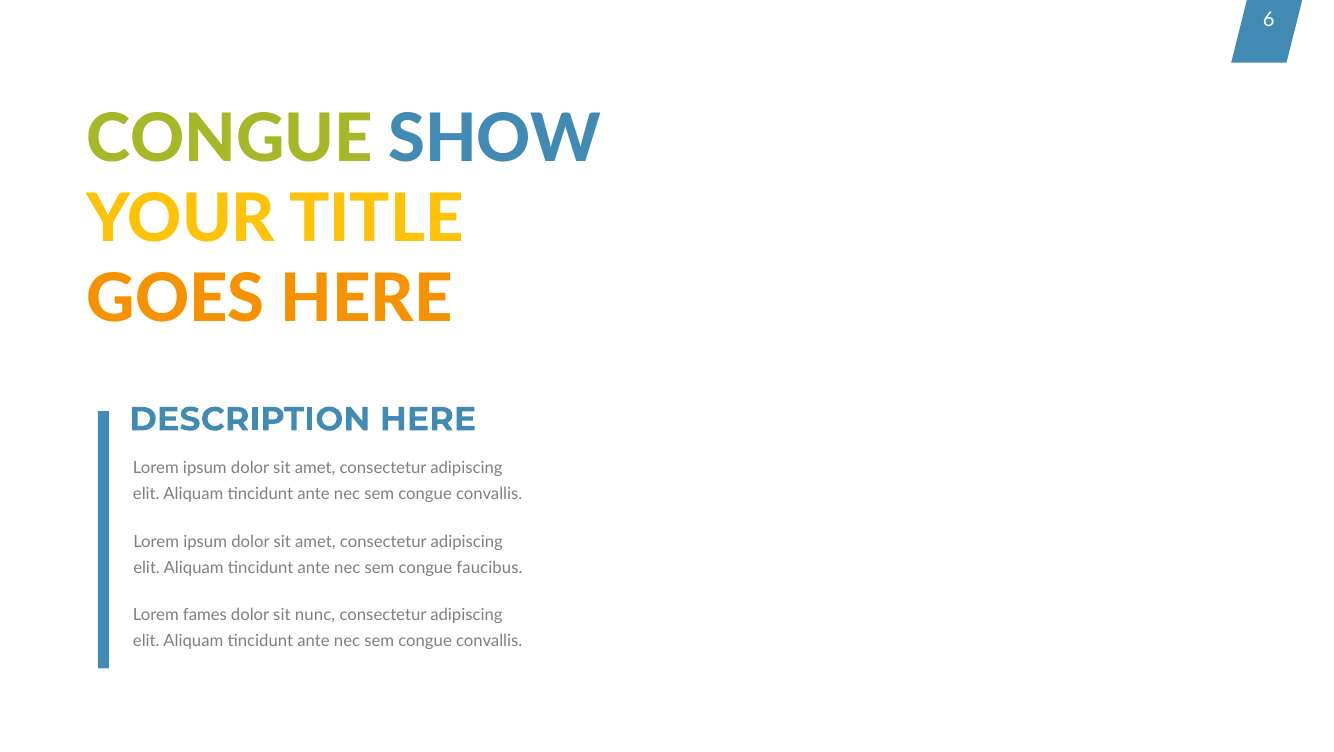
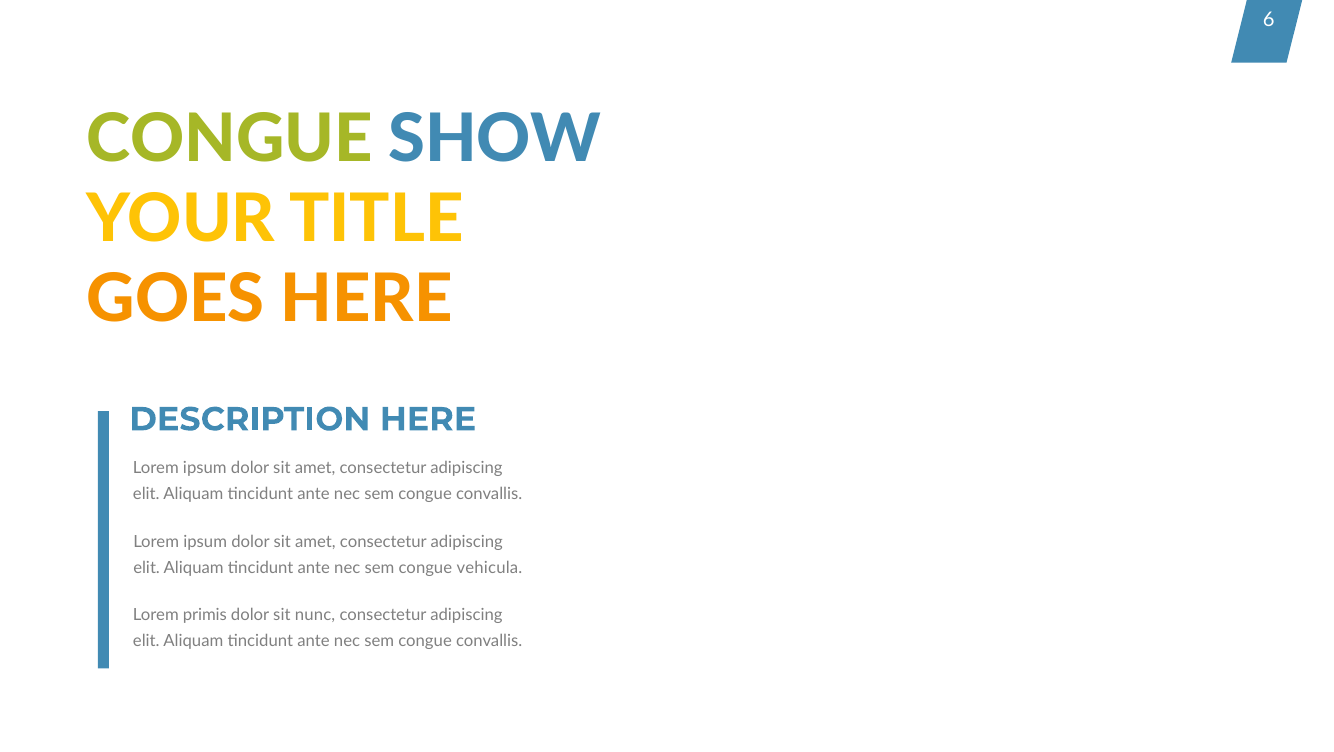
faucibus: faucibus -> vehicula
fames: fames -> primis
